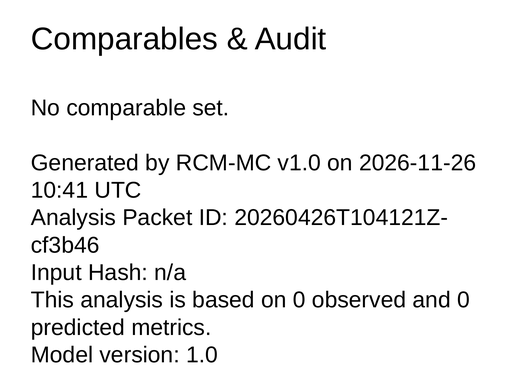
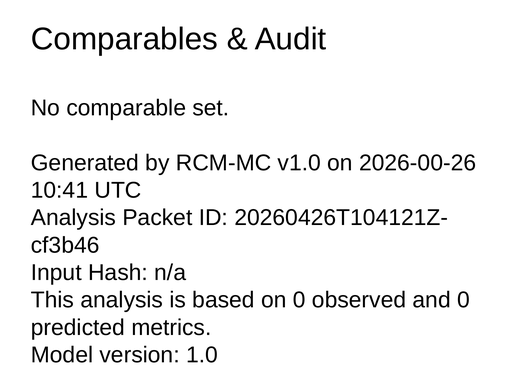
2026-11-26: 2026-11-26 -> 2026-00-26
